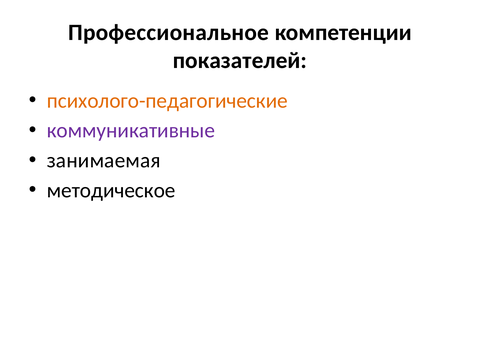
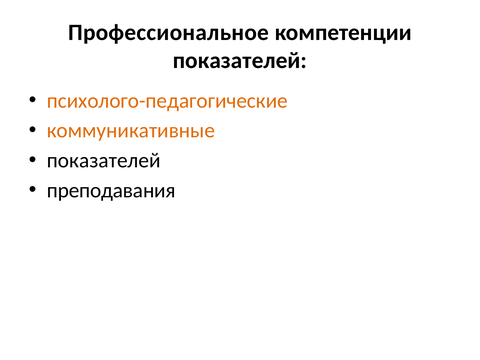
коммуникативные colour: purple -> orange
занимаемая at (104, 160): занимаемая -> показателей
методическое: методическое -> преподавания
